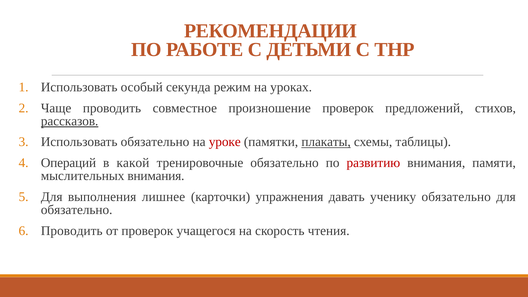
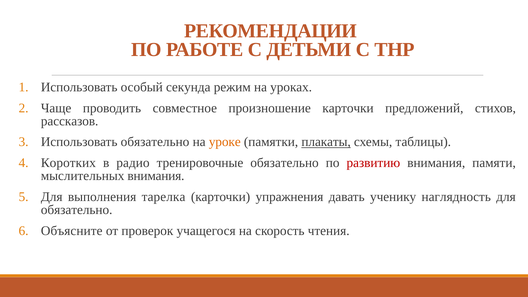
произношение проверок: проверок -> карточки
рассказов underline: present -> none
уроке colour: red -> orange
Операций: Операций -> Коротких
какой: какой -> радио
лишнее: лишнее -> тарелка
ученику обязательно: обязательно -> наглядность
Проводить at (72, 231): Проводить -> Объясните
